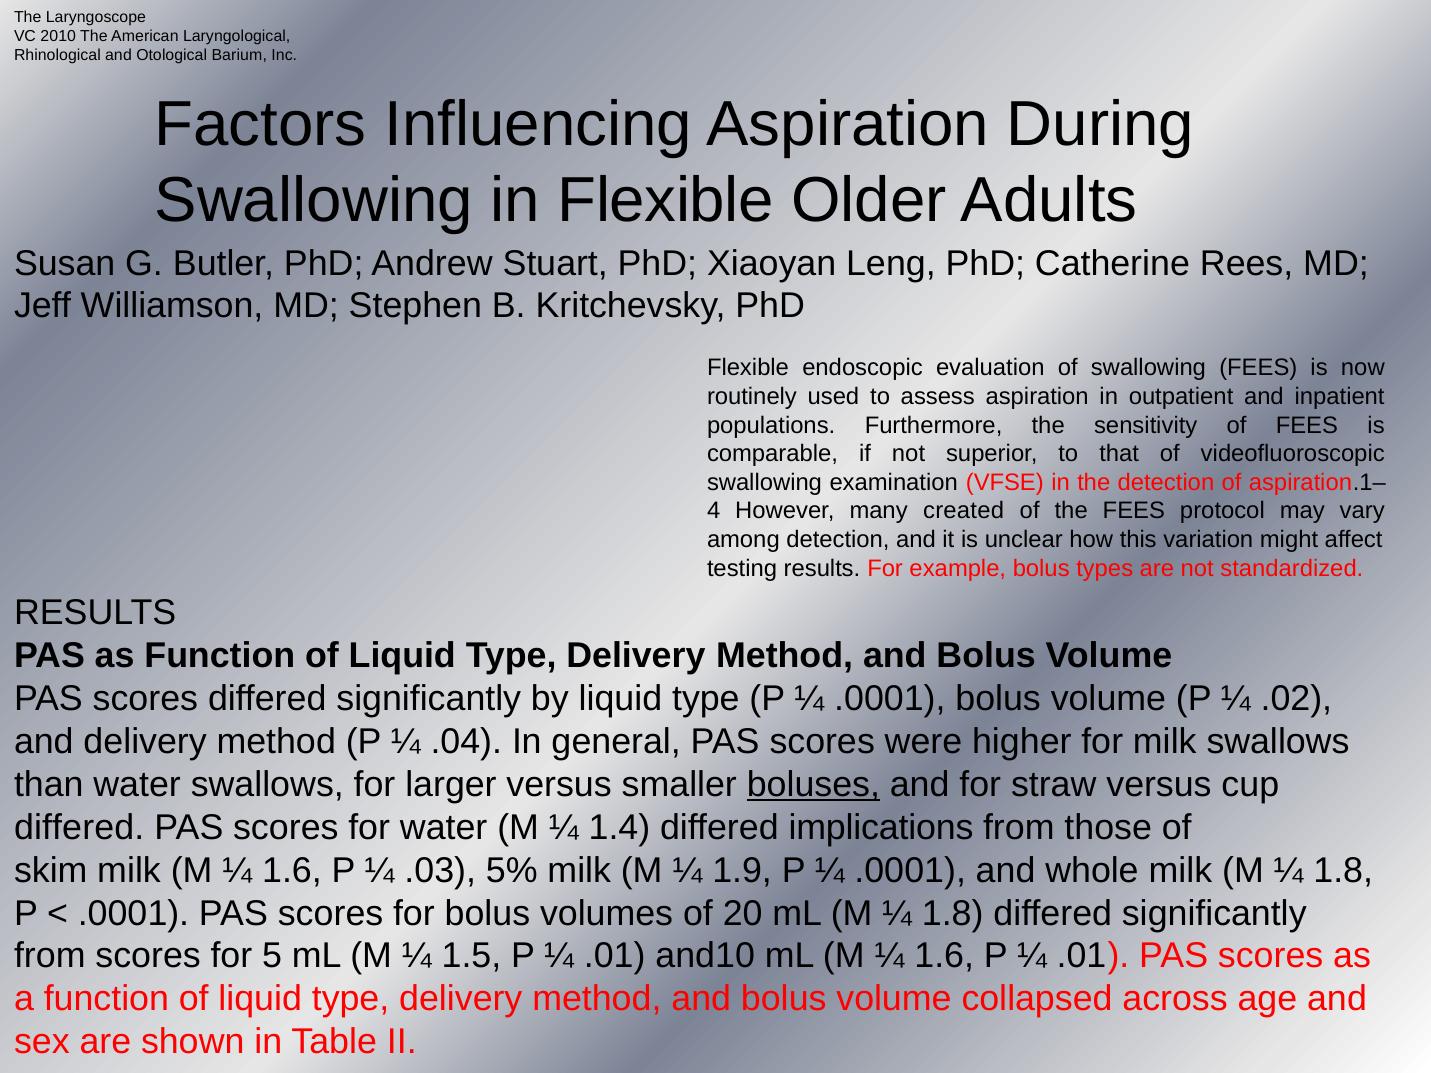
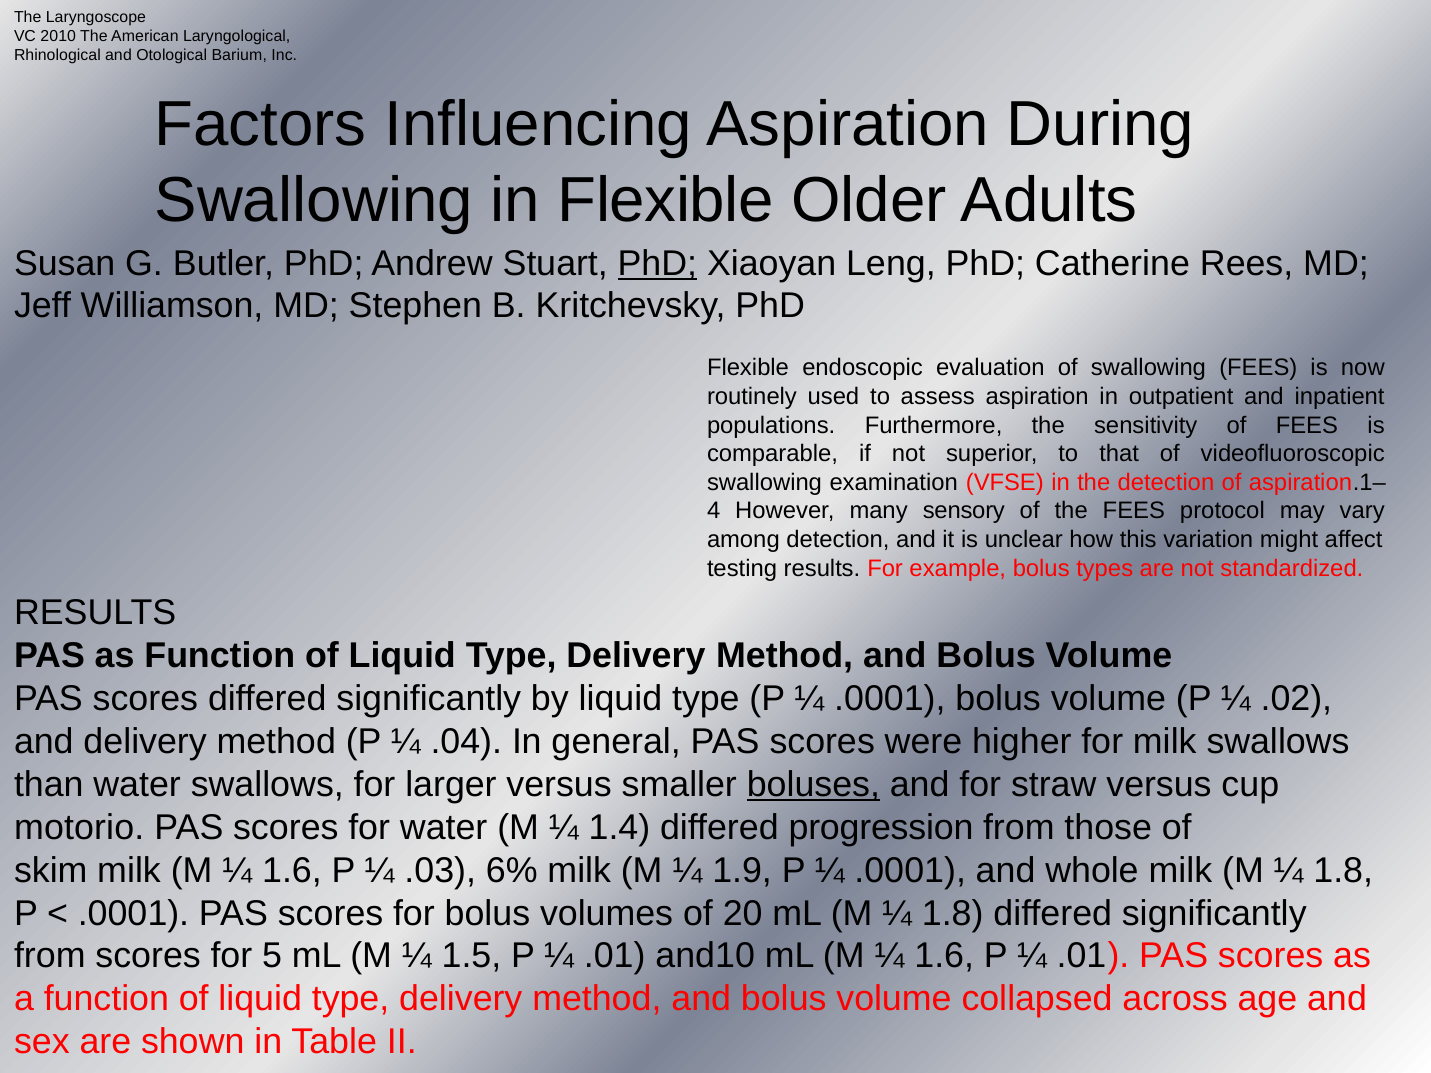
PhD at (657, 263) underline: none -> present
created: created -> sensory
differed at (79, 828): differed -> motorio
implications: implications -> progression
5%: 5% -> 6%
